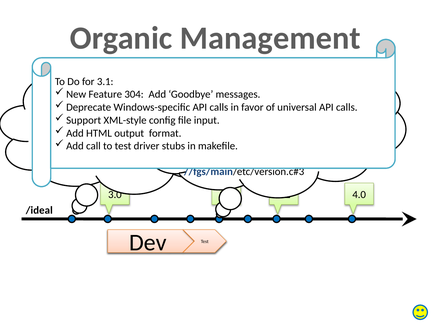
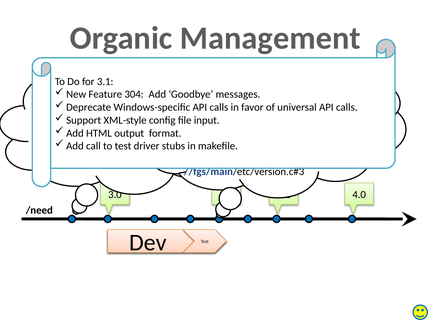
/ideal: /ideal -> /need
